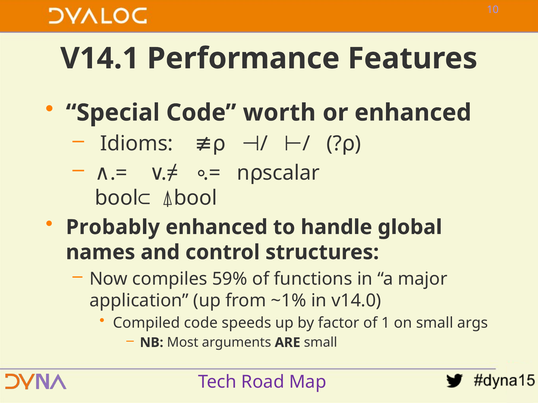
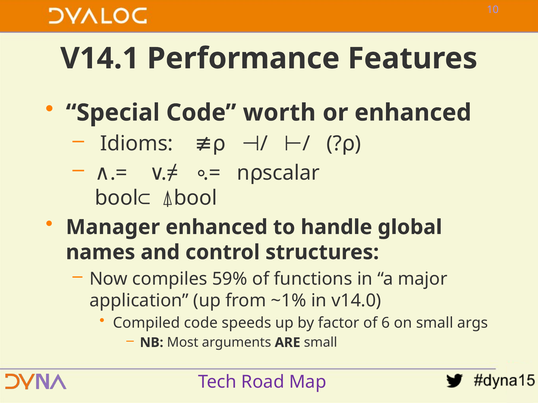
Probably: Probably -> Manager
1: 1 -> 6
